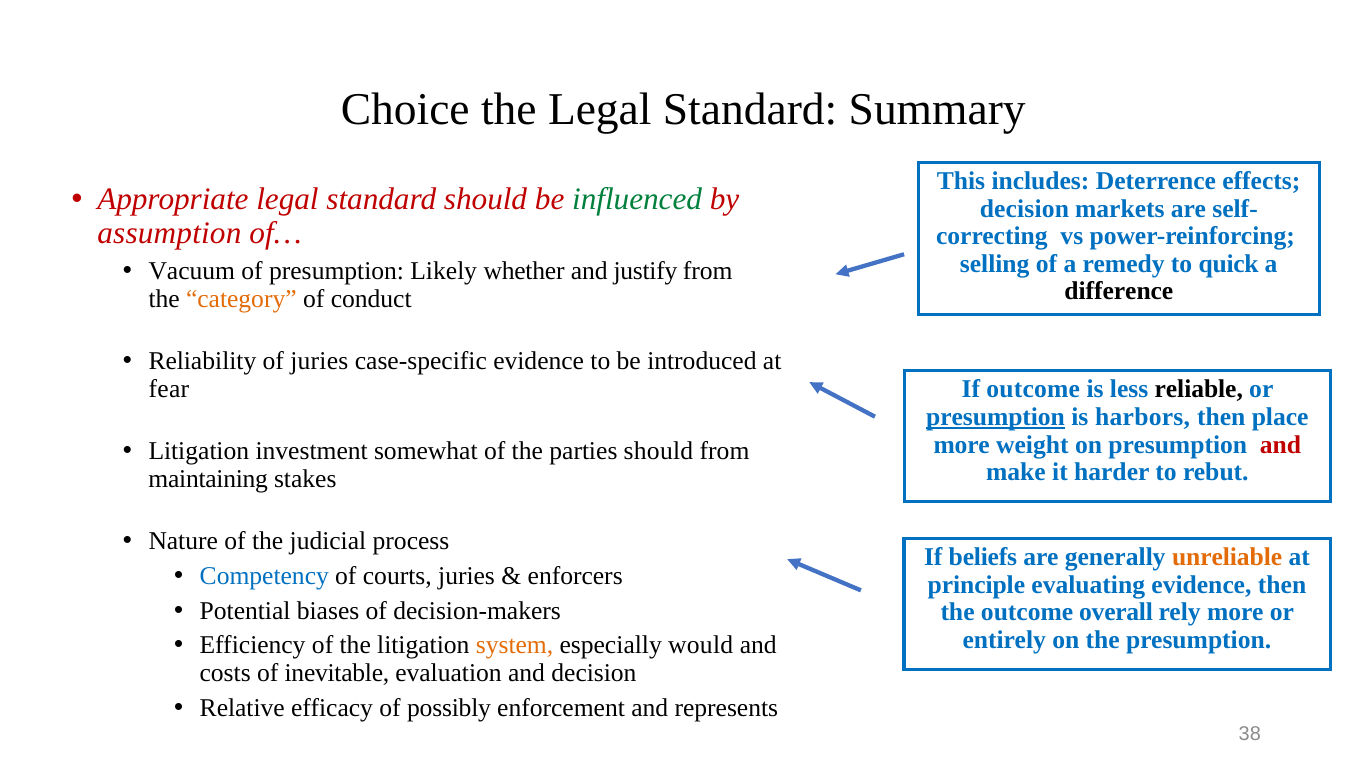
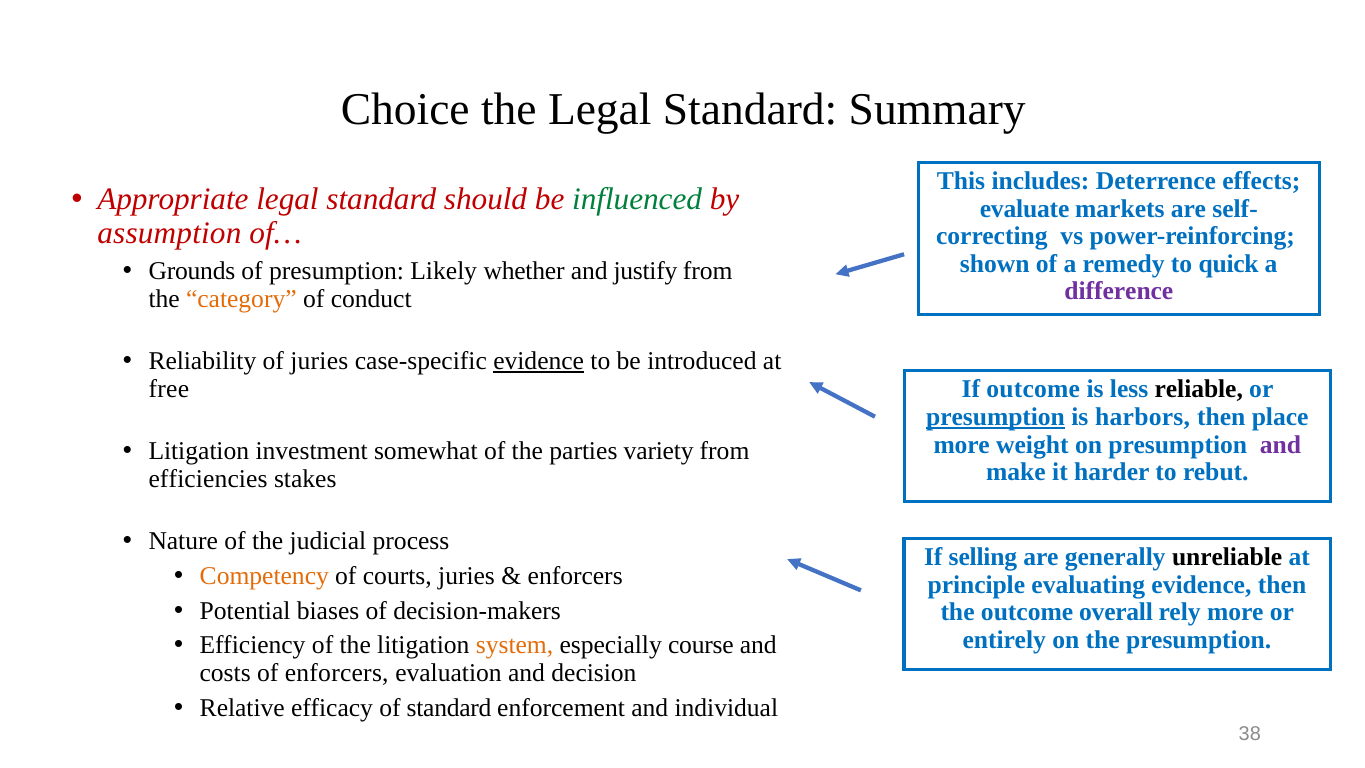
decision at (1024, 209): decision -> evaluate
selling: selling -> shown
Vacuum: Vacuum -> Grounds
difference colour: black -> purple
evidence at (539, 361) underline: none -> present
fear: fear -> free
and at (1281, 445) colour: red -> purple
parties should: should -> variety
maintaining: maintaining -> efficiencies
beliefs: beliefs -> selling
unreliable colour: orange -> black
Competency colour: blue -> orange
would: would -> course
of inevitable: inevitable -> enforcers
of possibly: possibly -> standard
represents: represents -> individual
